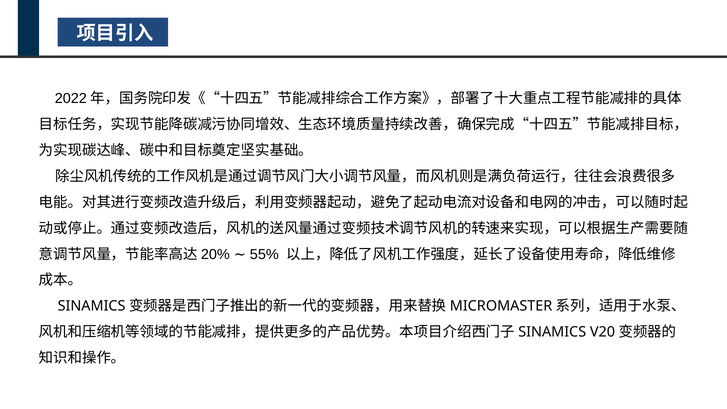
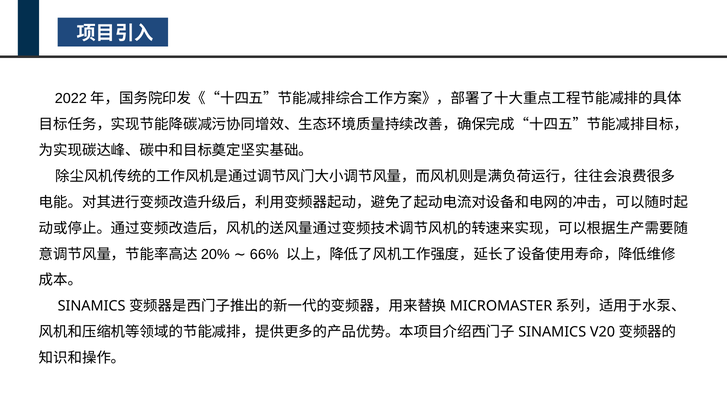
55%: 55% -> 66%
